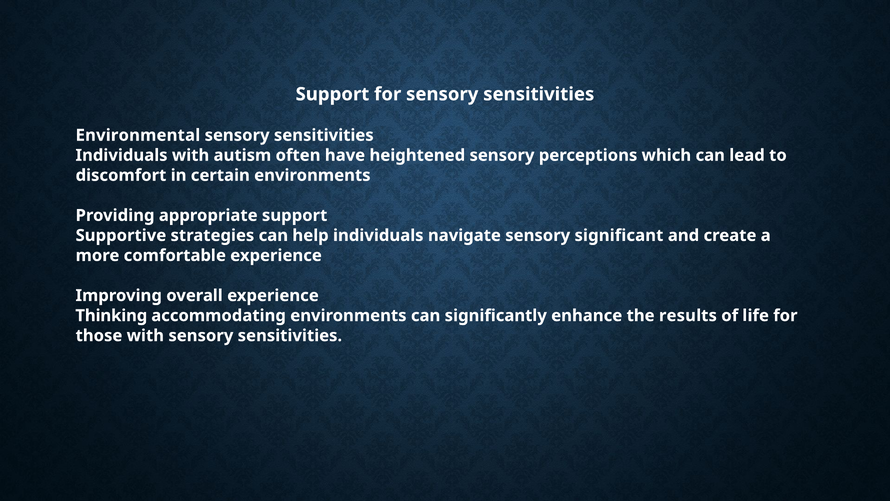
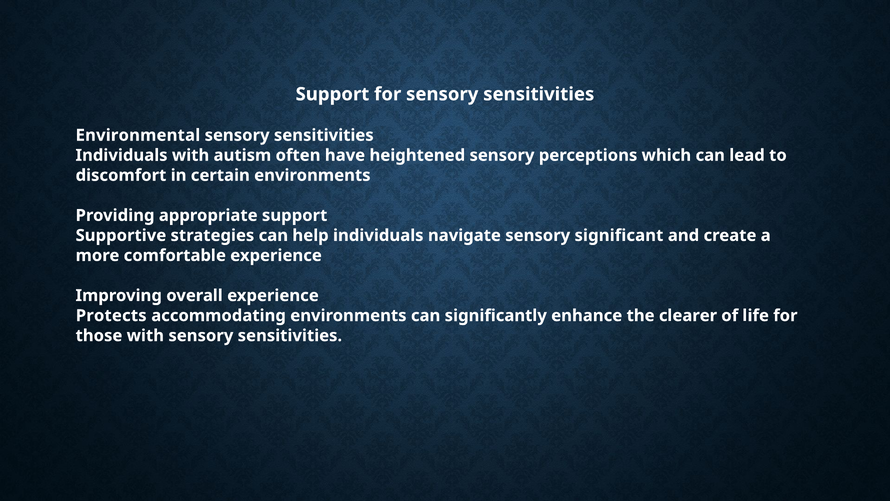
Thinking: Thinking -> Protects
results: results -> clearer
